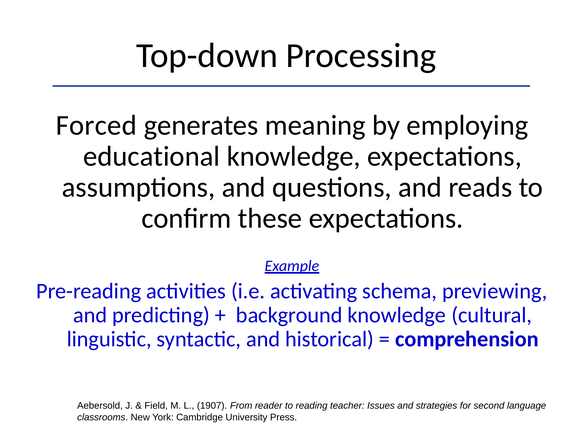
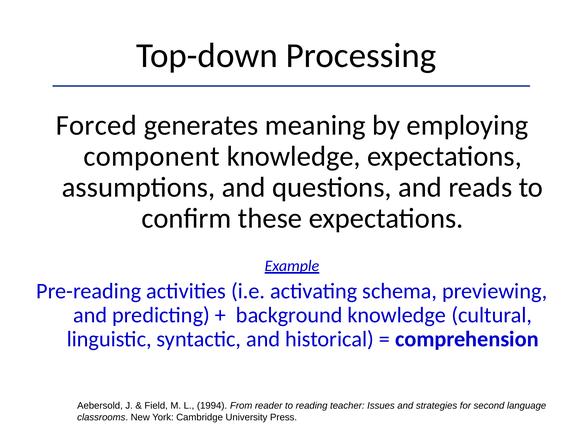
educational: educational -> component
1907: 1907 -> 1994
